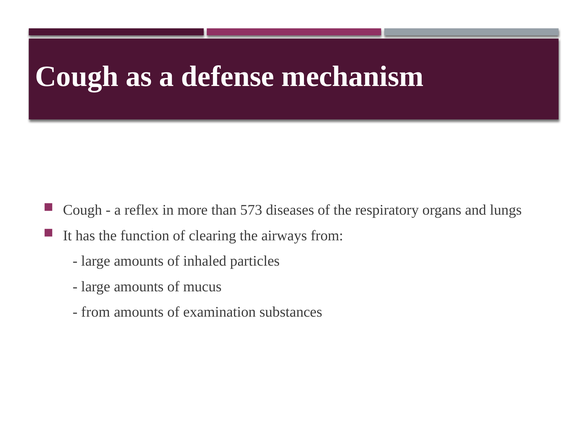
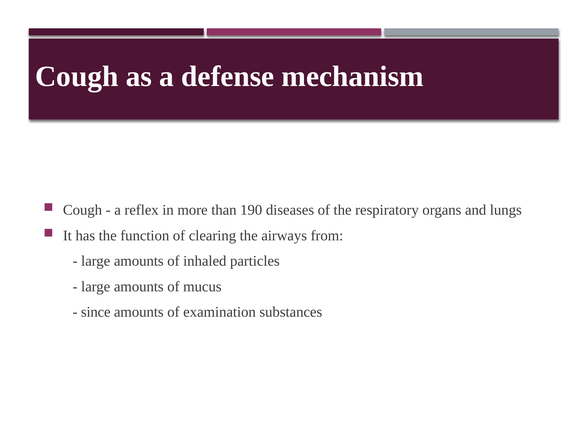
573: 573 -> 190
from at (96, 312): from -> since
